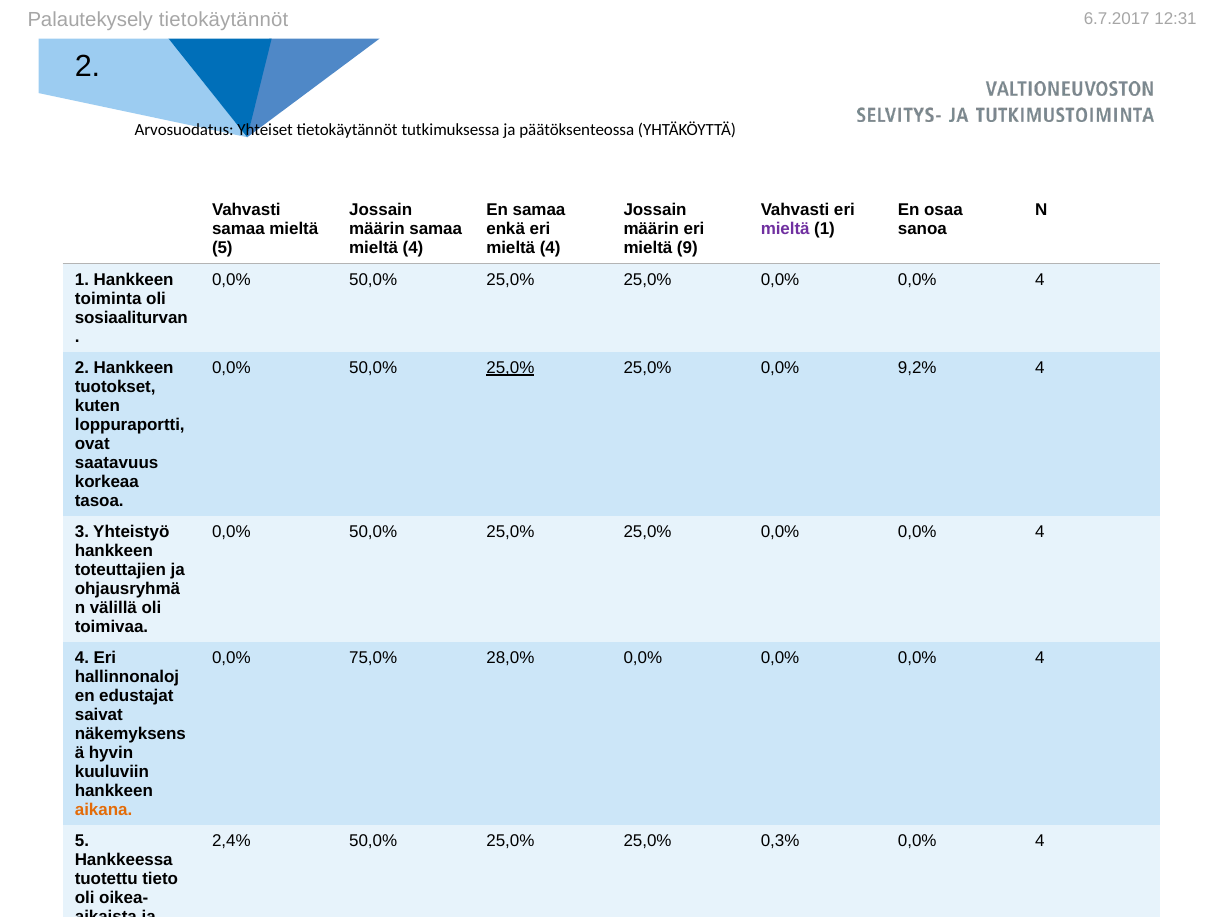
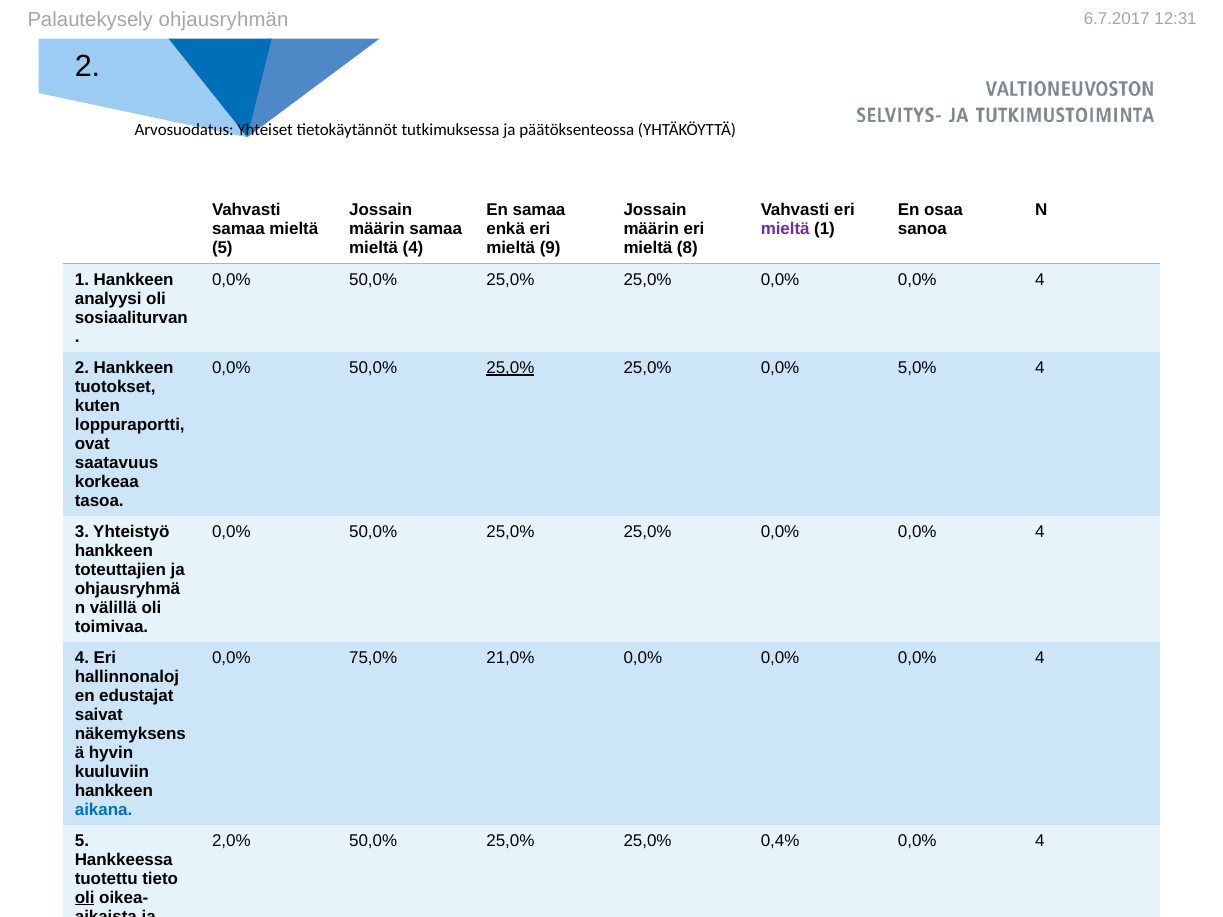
Palautekysely tietokäytännöt: tietokäytännöt -> ohjausryhmän
4 at (550, 248): 4 -> 9
mieltä 9: 9 -> 8
toiminta at (108, 299): toiminta -> analyysi
9,2%: 9,2% -> 5,0%
28,0%: 28,0% -> 21,0%
aikana colour: orange -> blue
2,4%: 2,4% -> 2,0%
0,3%: 0,3% -> 0,4%
oli at (85, 898) underline: none -> present
